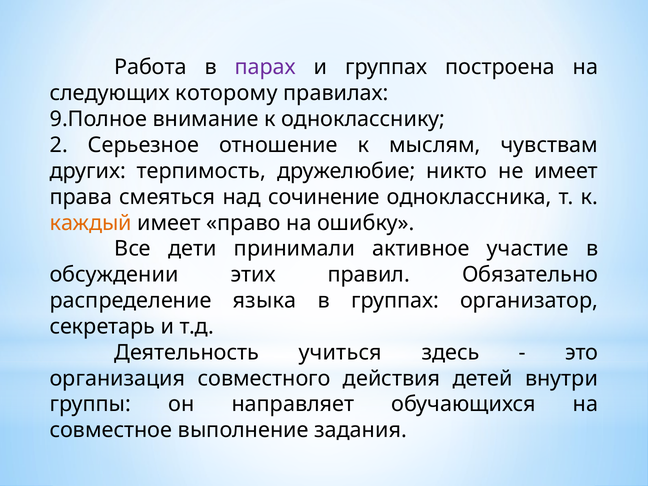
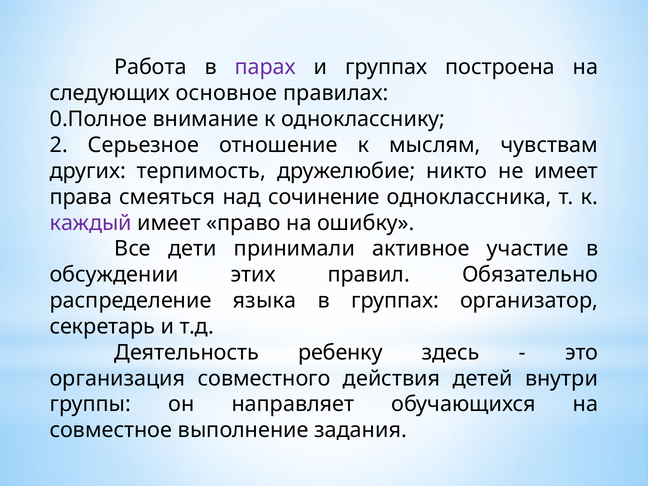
которому: которому -> основное
9.Полное: 9.Полное -> 0.Полное
каждый colour: orange -> purple
учиться: учиться -> ребенку
